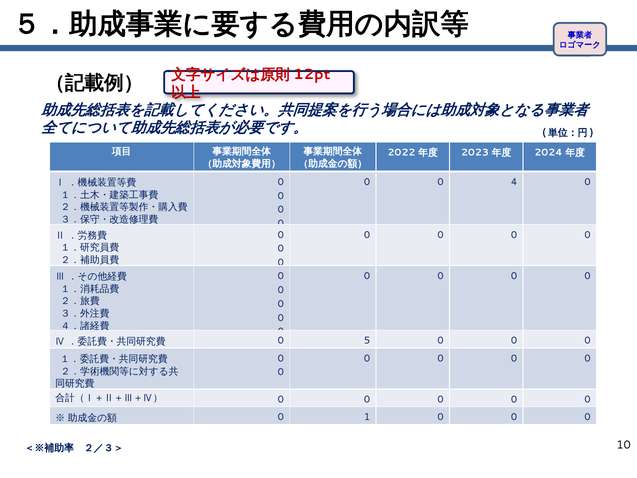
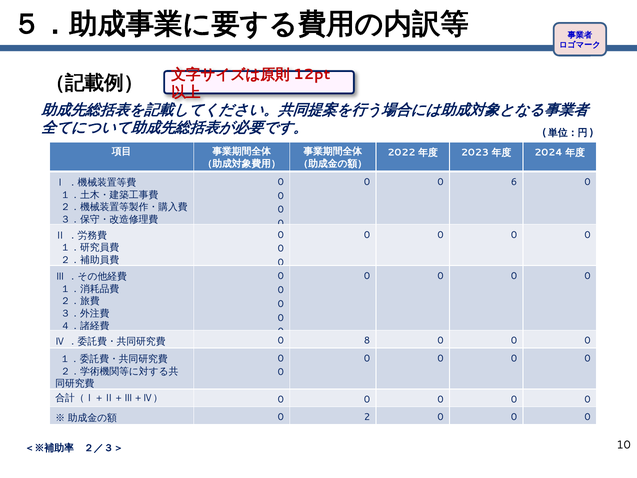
4: 4 -> 6
5: 5 -> 8
1: 1 -> 2
